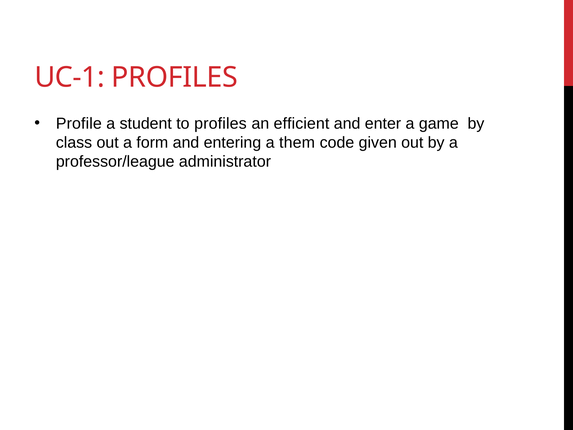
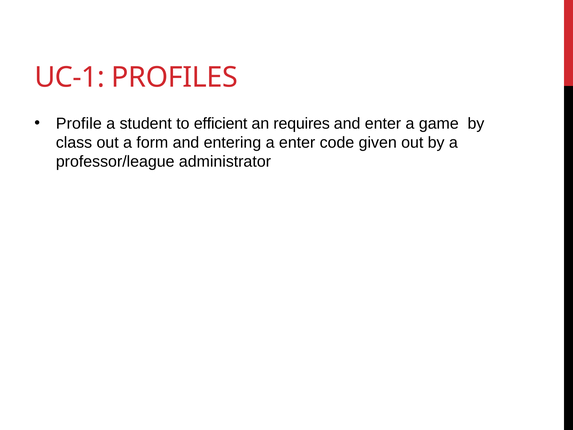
to profiles: profiles -> efficient
efficient: efficient -> requires
a them: them -> enter
